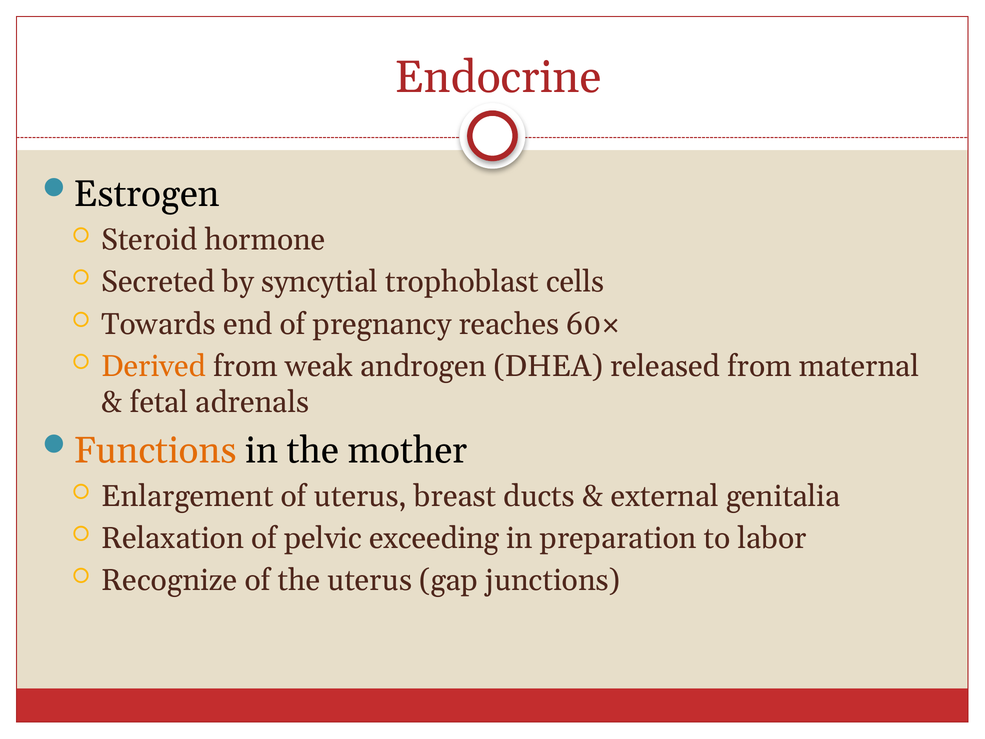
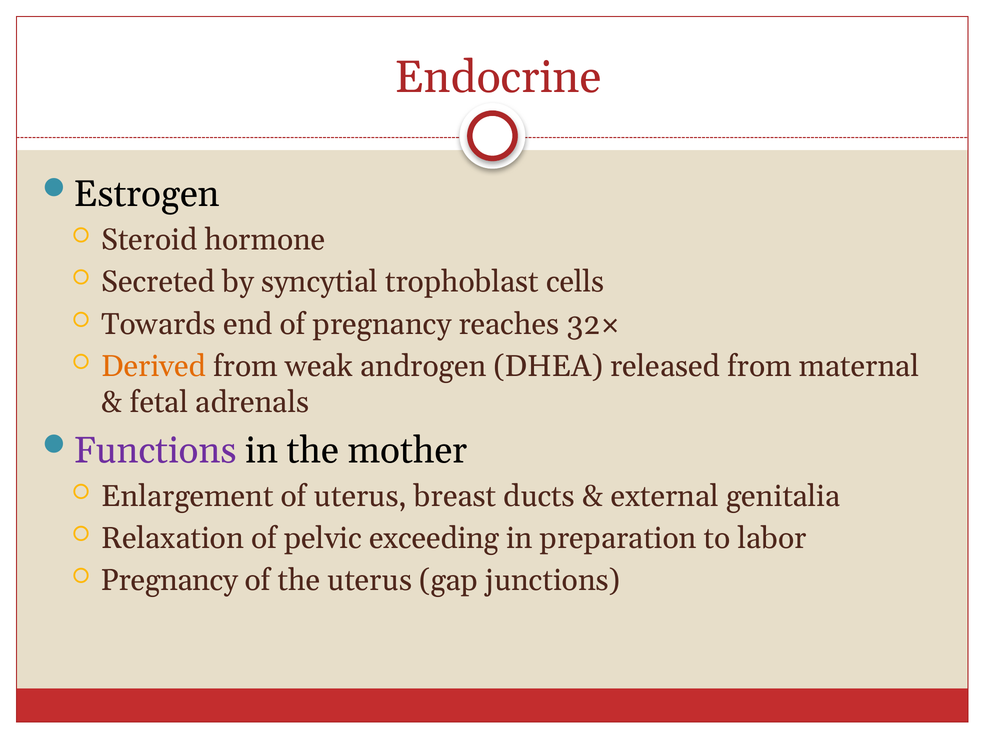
60×: 60× -> 32×
Functions colour: orange -> purple
Recognize at (169, 580): Recognize -> Pregnancy
